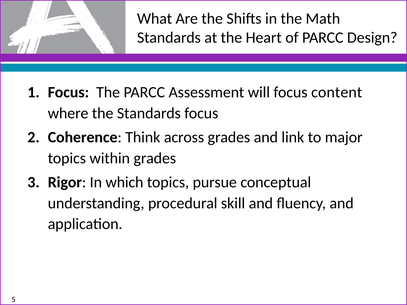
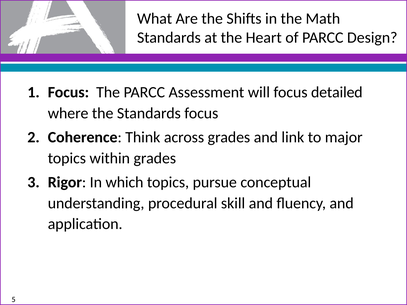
content: content -> detailed
